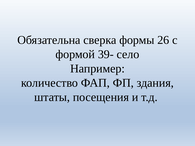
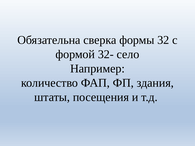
26: 26 -> 32
39-: 39- -> 32-
